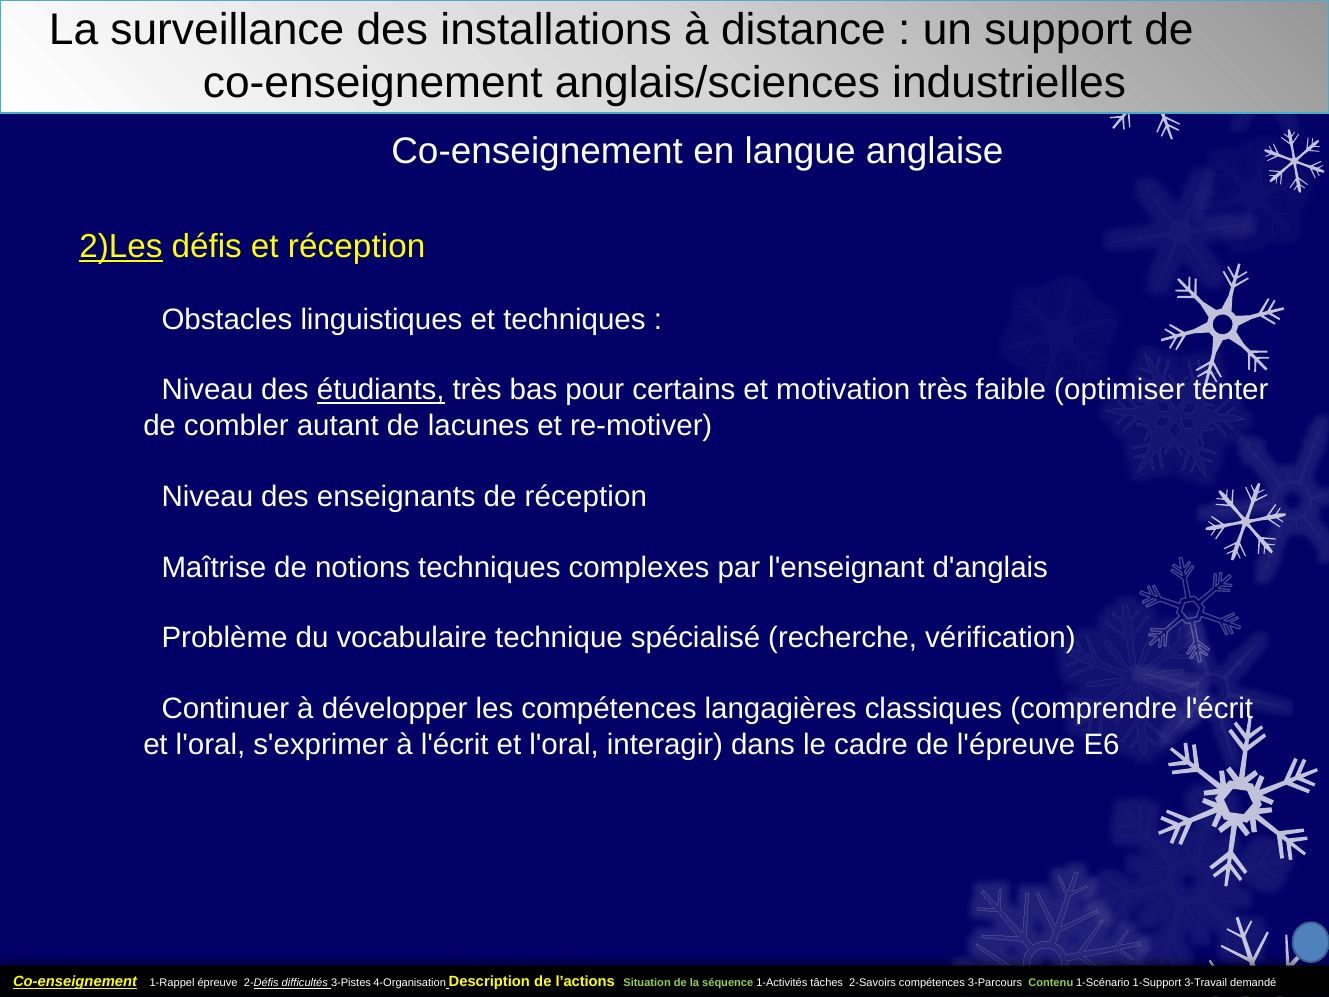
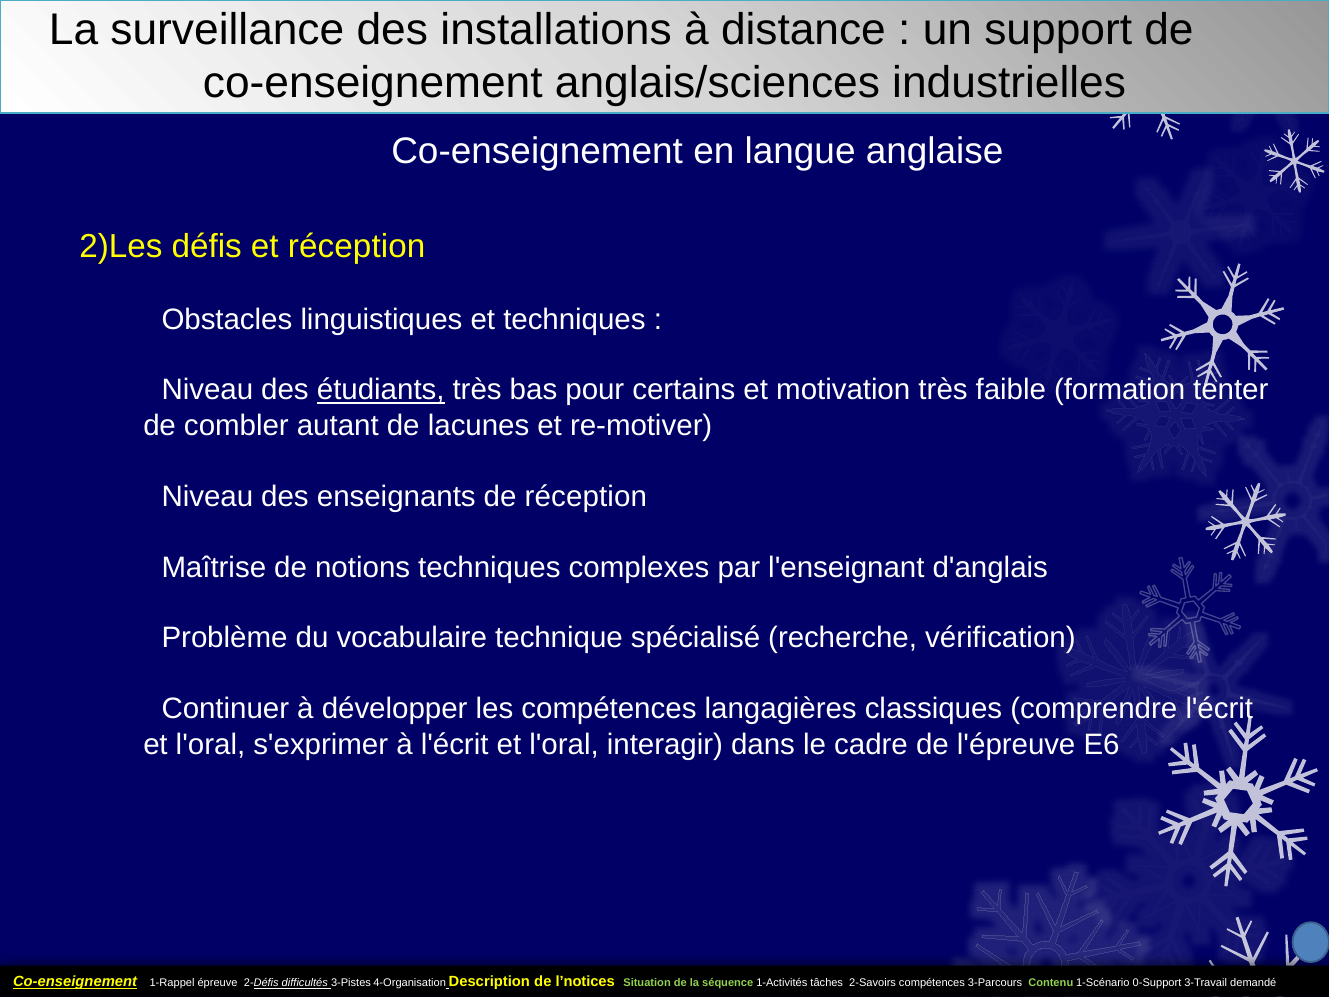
2)Les underline: present -> none
optimiser: optimiser -> formation
l’actions: l’actions -> l’notices
1-Support: 1-Support -> 0-Support
